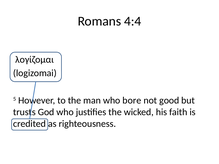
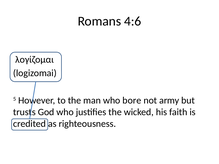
4:4: 4:4 -> 4:6
good: good -> army
